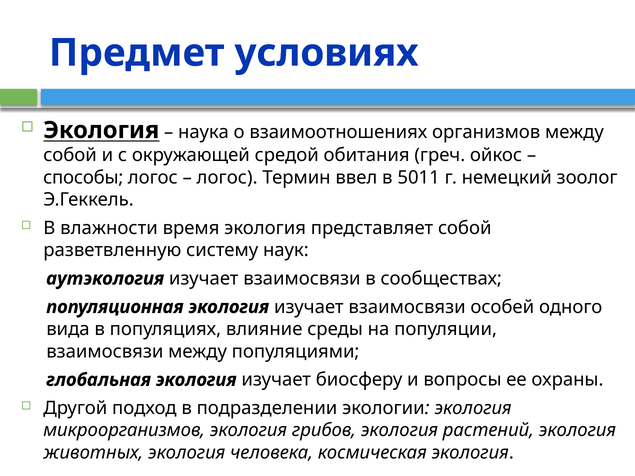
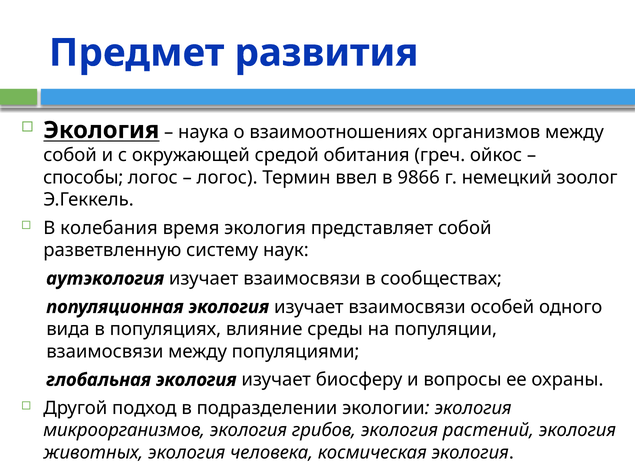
условиях: условиях -> развития
5011: 5011 -> 9866
влажности: влажности -> колебания
